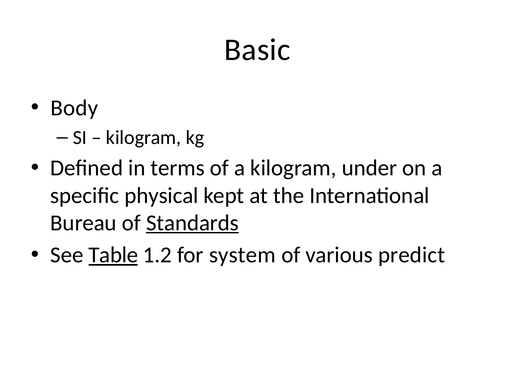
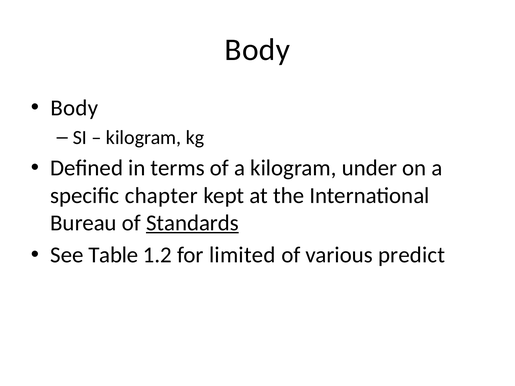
Basic at (257, 50): Basic -> Body
physical: physical -> chapter
Table underline: present -> none
system: system -> limited
